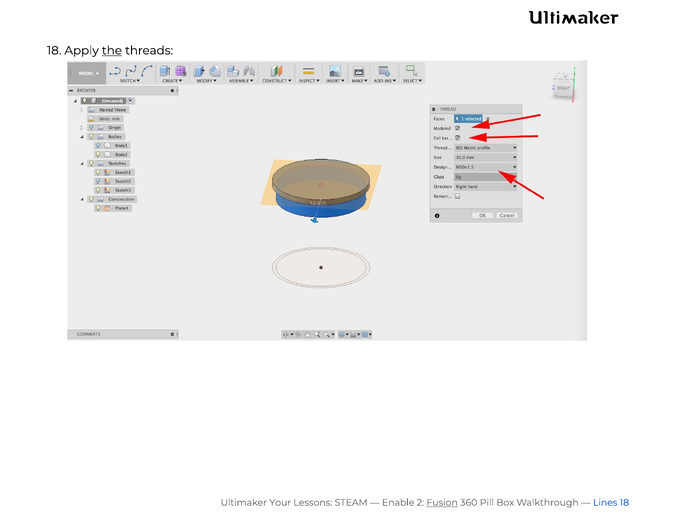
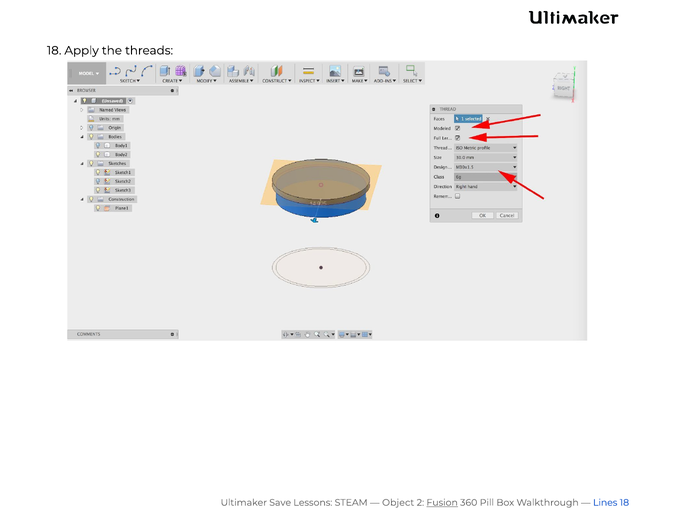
the underline: present -> none
Your: Your -> Save
Enable: Enable -> Object
